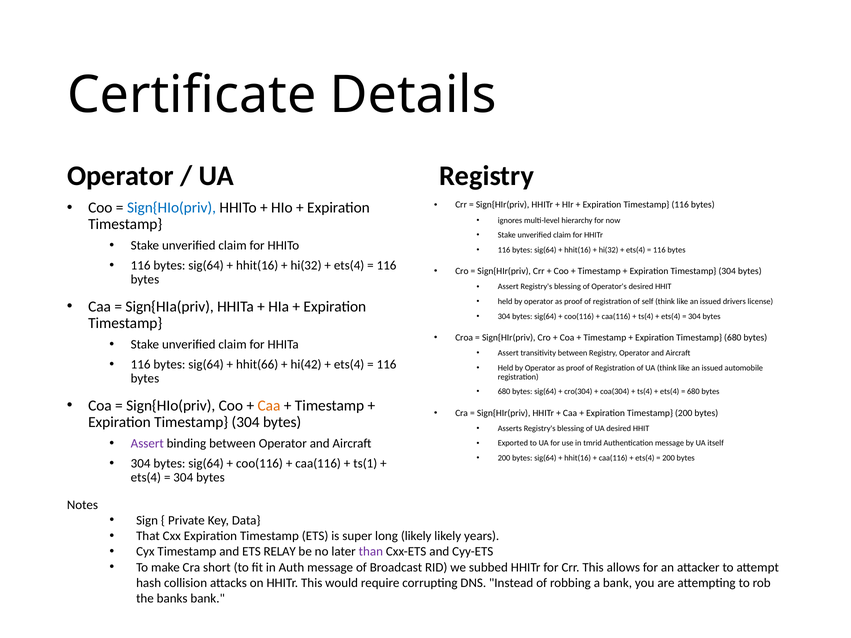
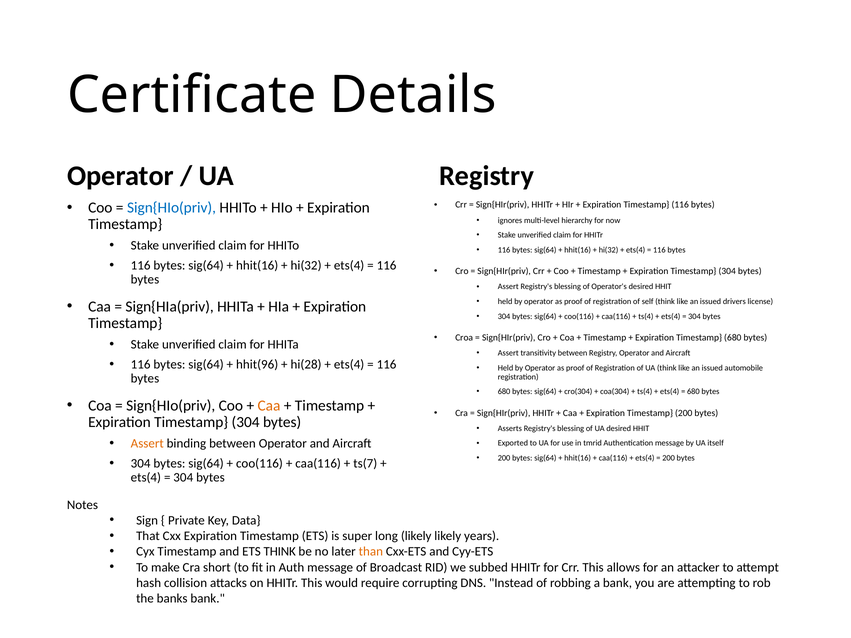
hhit(66: hhit(66 -> hhit(96
hi(42: hi(42 -> hi(28
Assert at (147, 443) colour: purple -> orange
ts(1: ts(1 -> ts(7
ETS RELAY: RELAY -> THINK
than colour: purple -> orange
